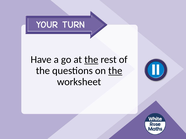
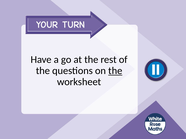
the at (91, 60) underline: present -> none
